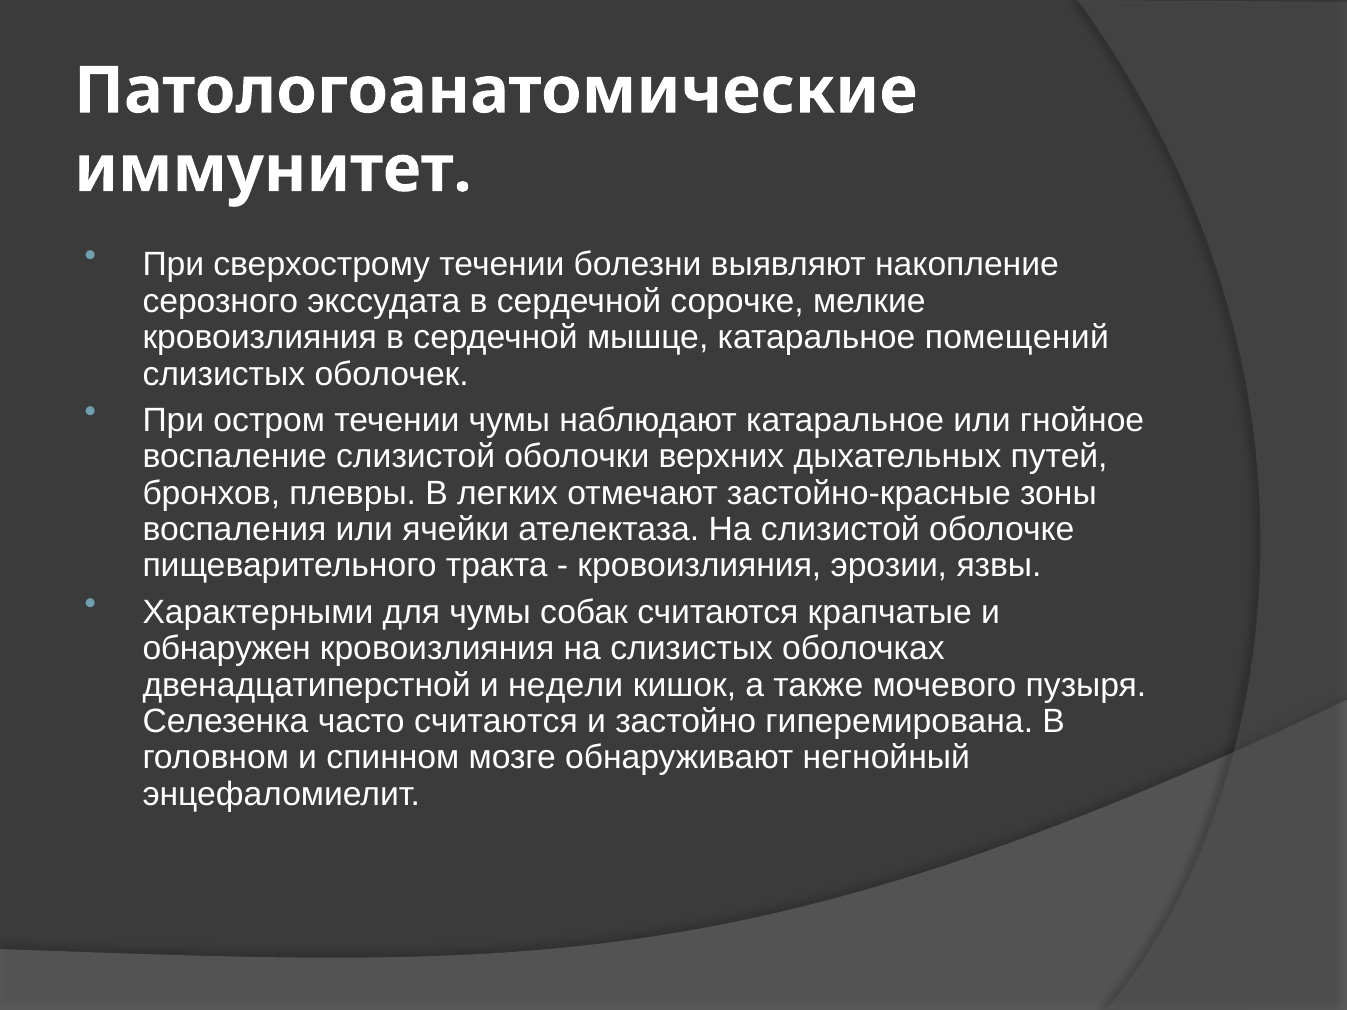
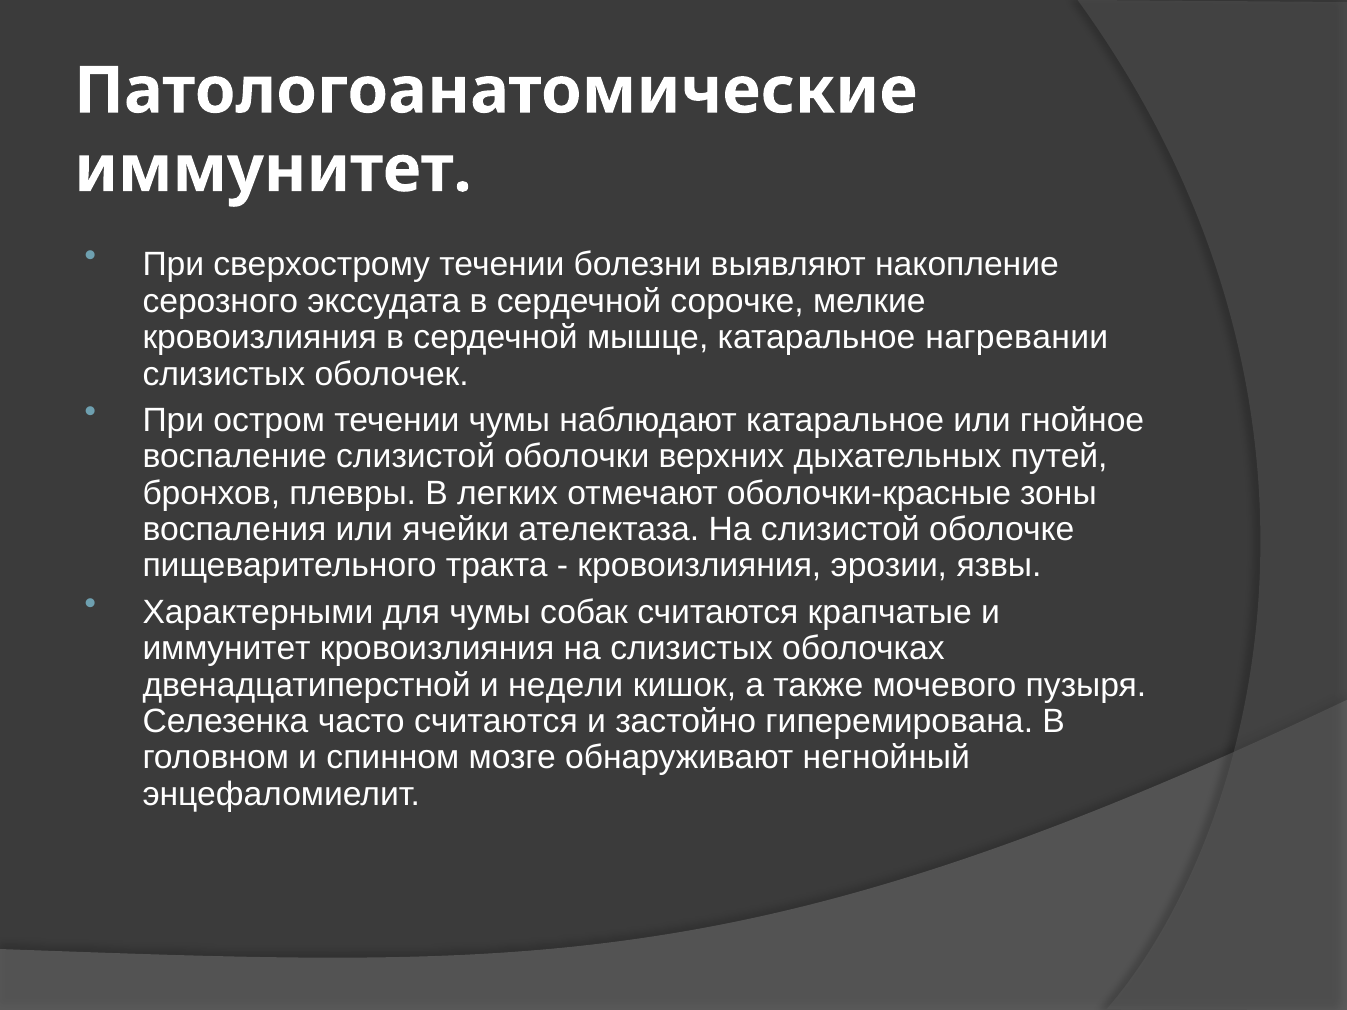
помещений: помещений -> нагревании
застойно-красные: застойно-красные -> оболочки-красные
обнаружен at (227, 649): обнаружен -> иммунитет
